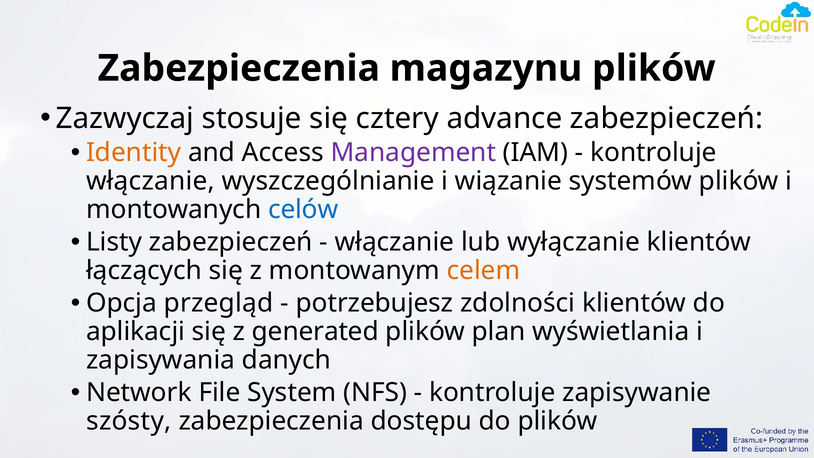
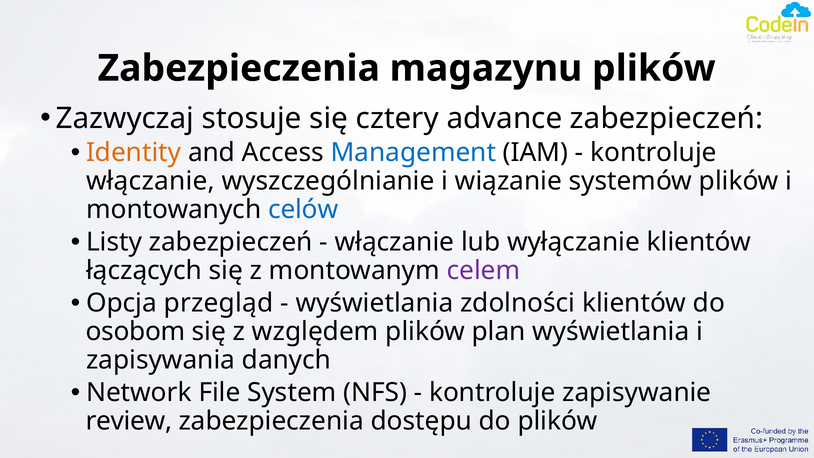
Management colour: purple -> blue
celem colour: orange -> purple
potrzebujesz at (375, 303): potrzebujesz -> wyświetlania
aplikacji: aplikacji -> osobom
generated: generated -> względem
szósty: szósty -> review
